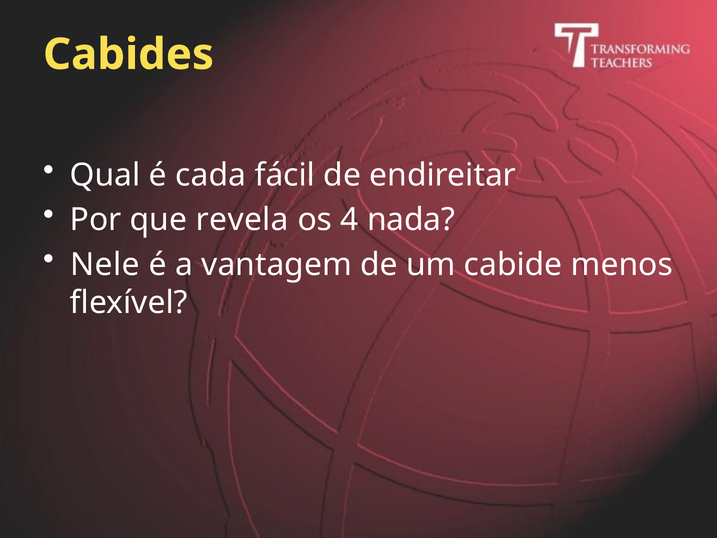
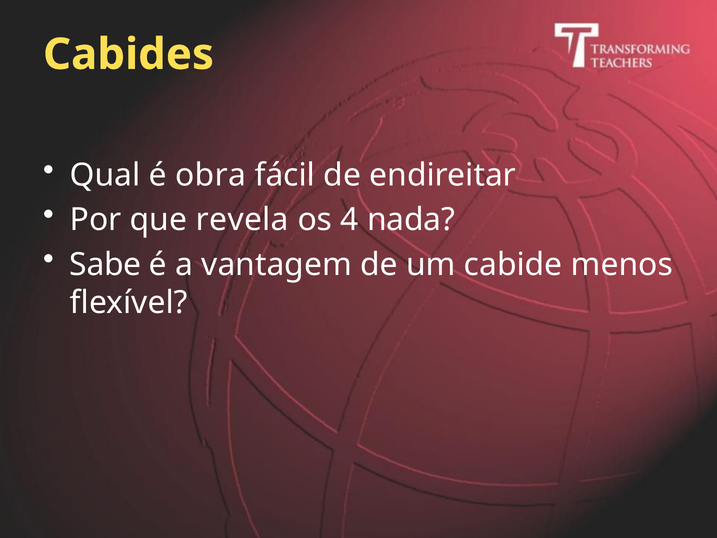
cada: cada -> obra
Nele: Nele -> Sabe
